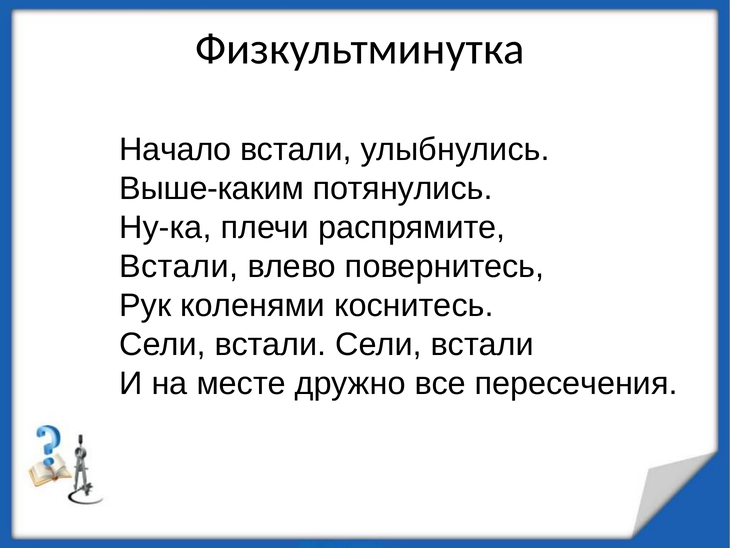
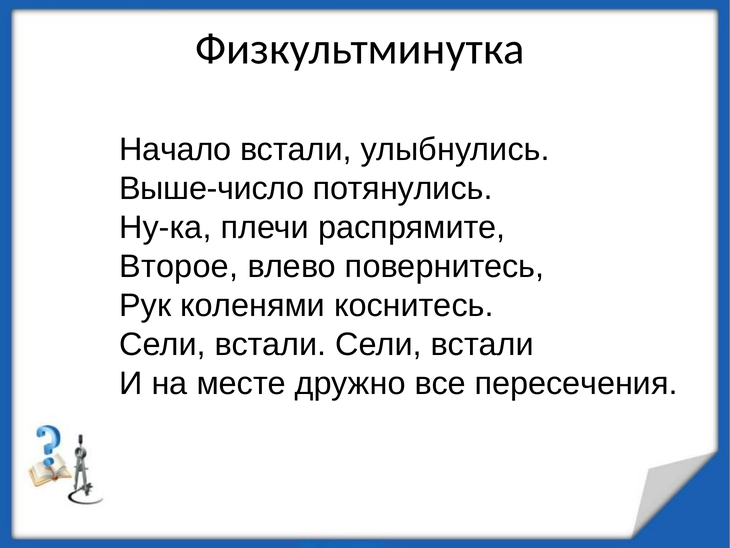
Выше-каким: Выше-каким -> Выше-число
Встали at (179, 266): Встали -> Второе
